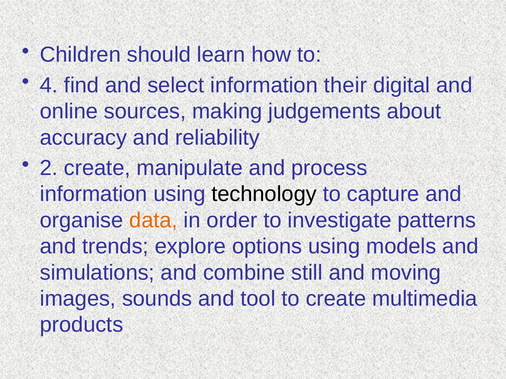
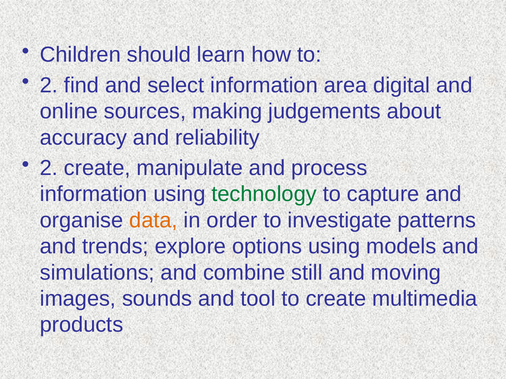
4 at (49, 85): 4 -> 2
their: their -> area
technology colour: black -> green
